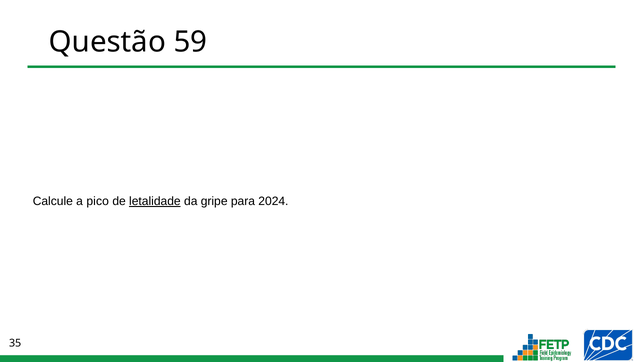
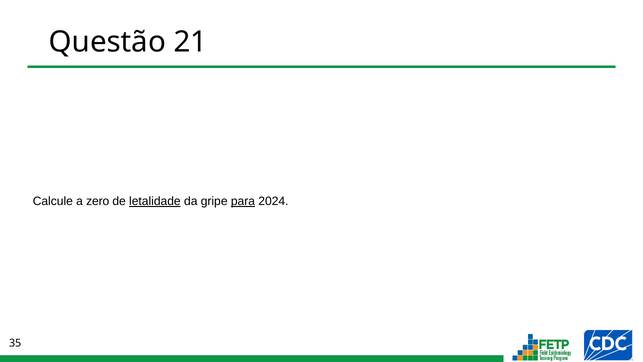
59: 59 -> 21
pico: pico -> zero
para underline: none -> present
